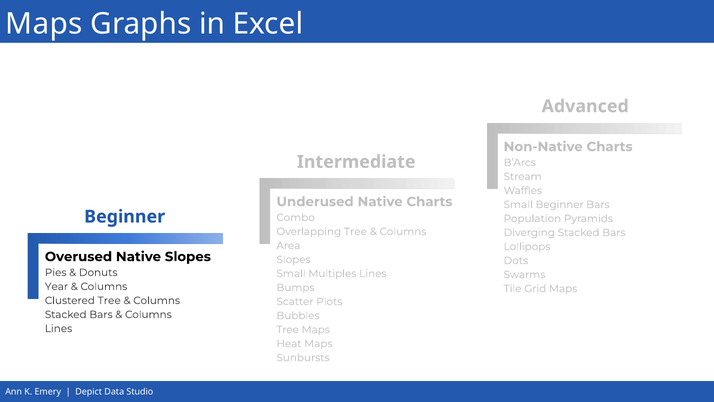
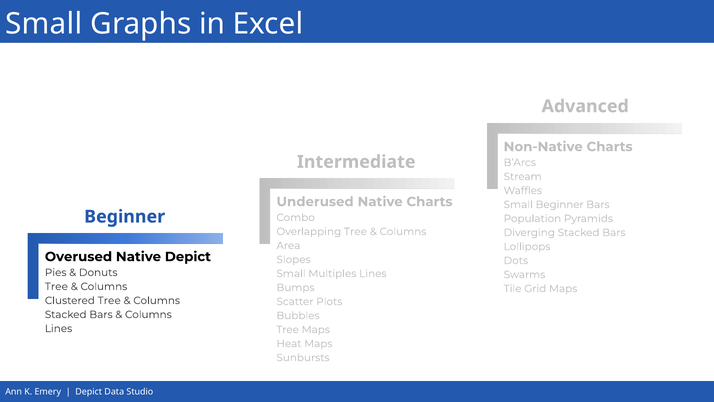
Maps at (44, 24): Maps -> Small
Native Slopes: Slopes -> Depict
Year at (56, 286): Year -> Tree
